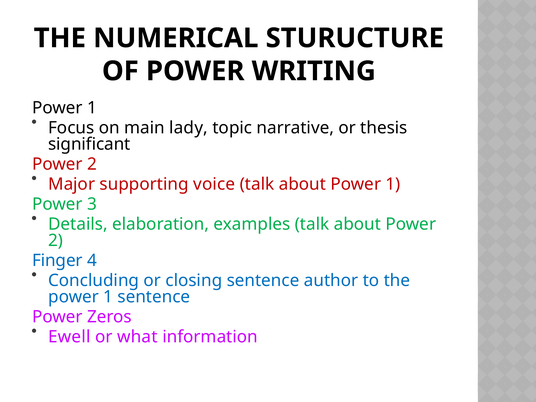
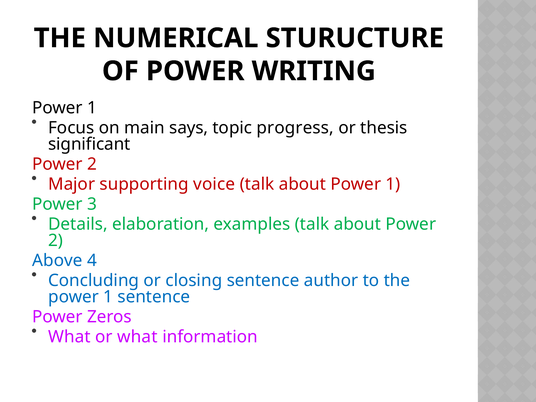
lady: lady -> says
narrative: narrative -> progress
Finger: Finger -> Above
Ewell at (69, 337): Ewell -> What
